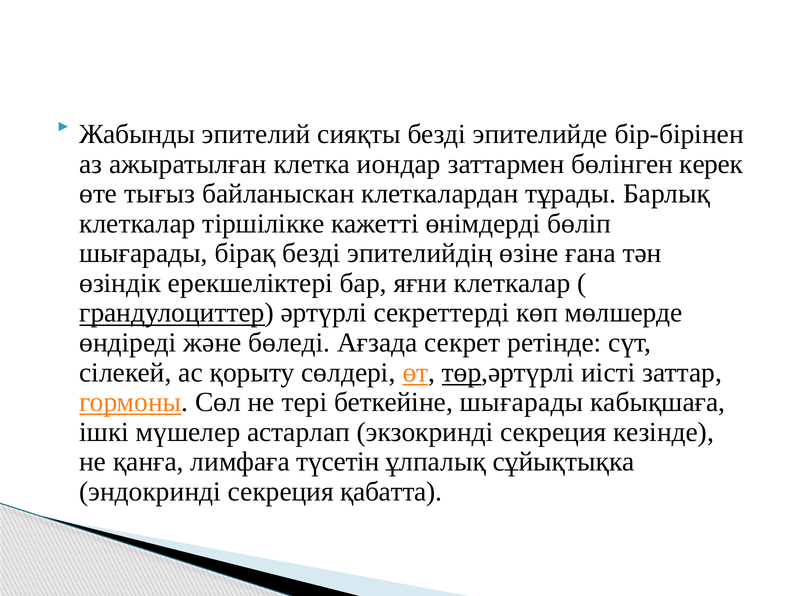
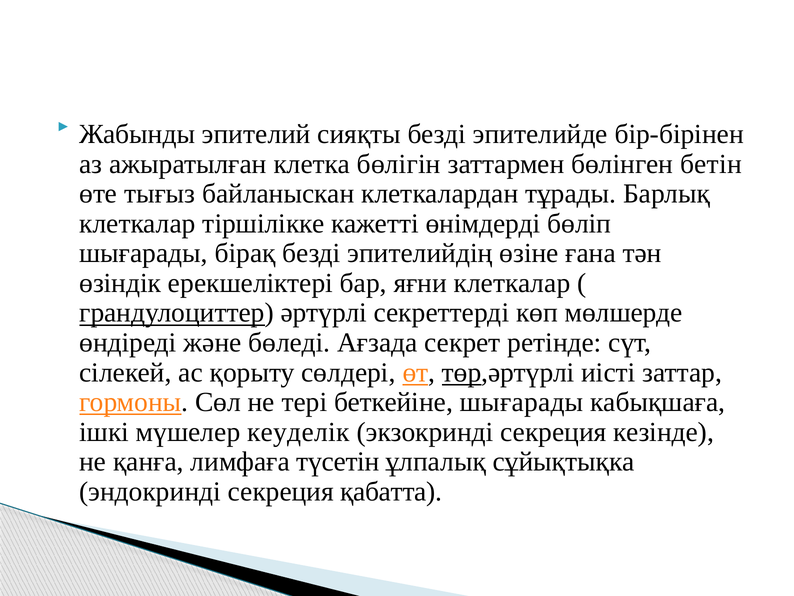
иондар: иондар -> бөлігін
керек: керек -> бетін
астарлап: астарлап -> кеуделік
